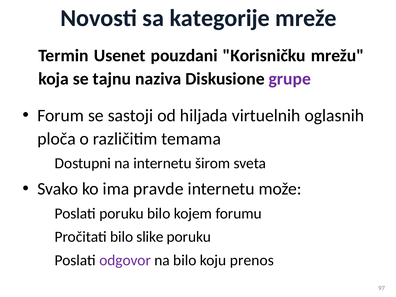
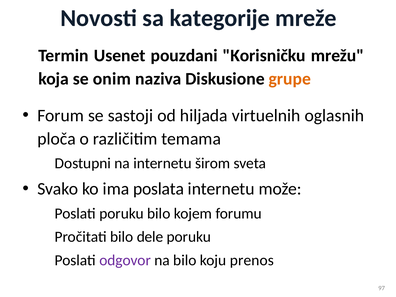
tajnu: tajnu -> onim
grupe colour: purple -> orange
pravde: pravde -> poslata
slike: slike -> dele
